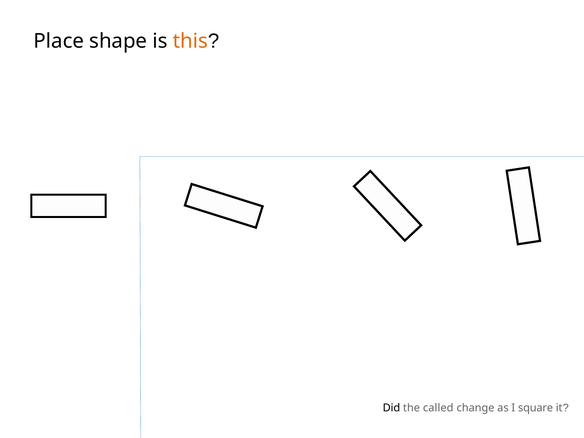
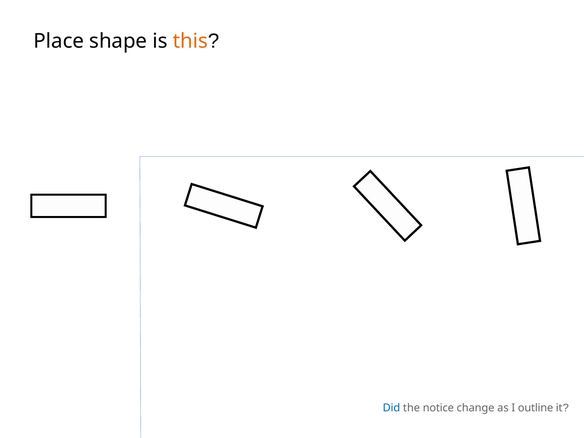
Did colour: black -> blue
called: called -> notice
square: square -> outline
